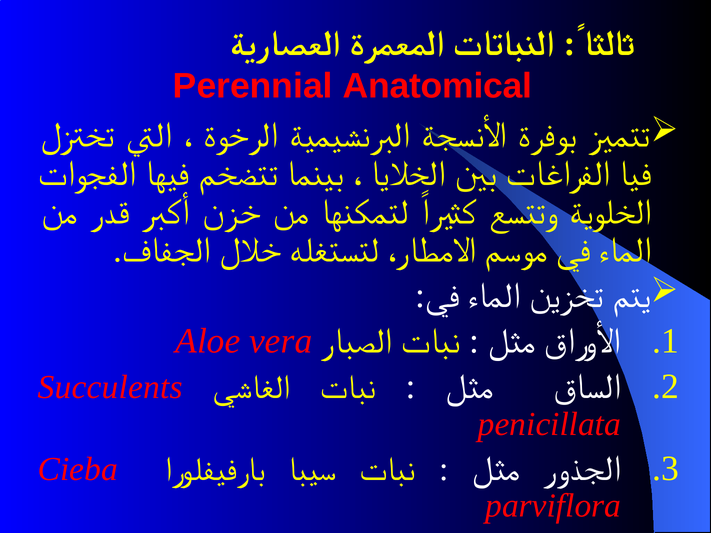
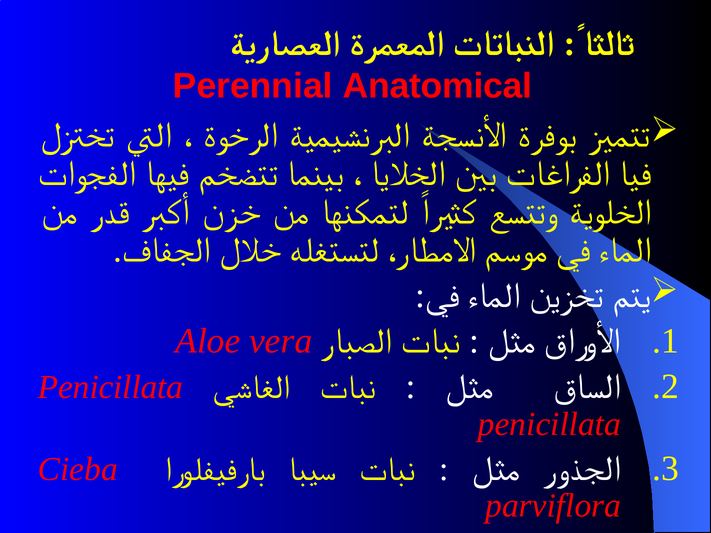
Succulents at (110, 388): Succulents -> Penicillata
